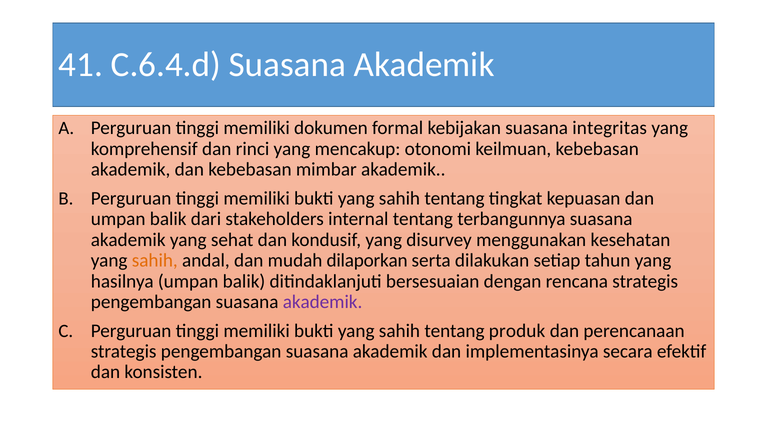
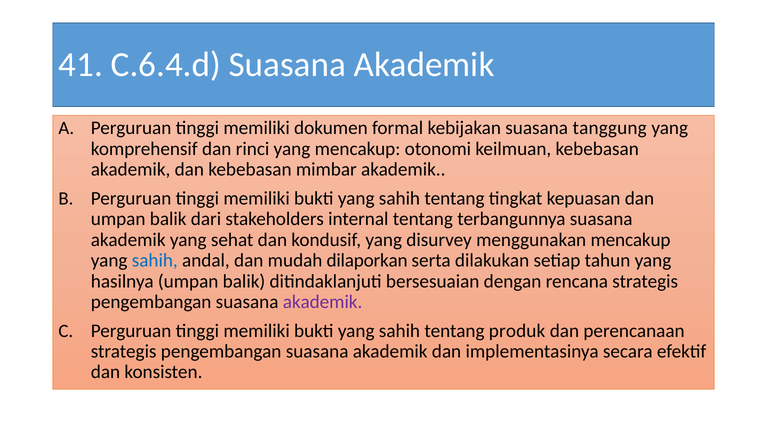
integritas: integritas -> tanggung
menggunakan kesehatan: kesehatan -> mencakup
sahih at (155, 260) colour: orange -> blue
